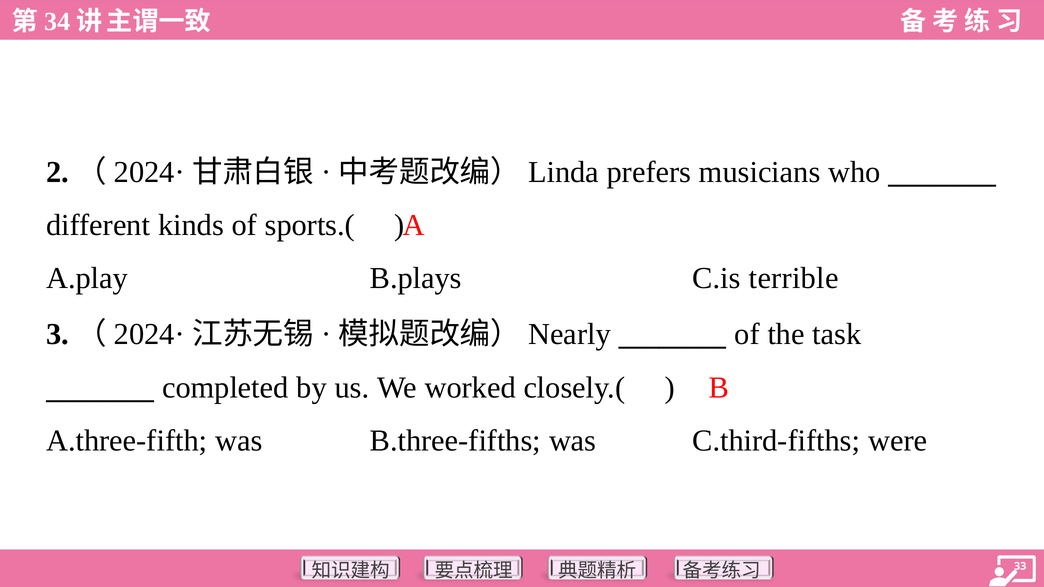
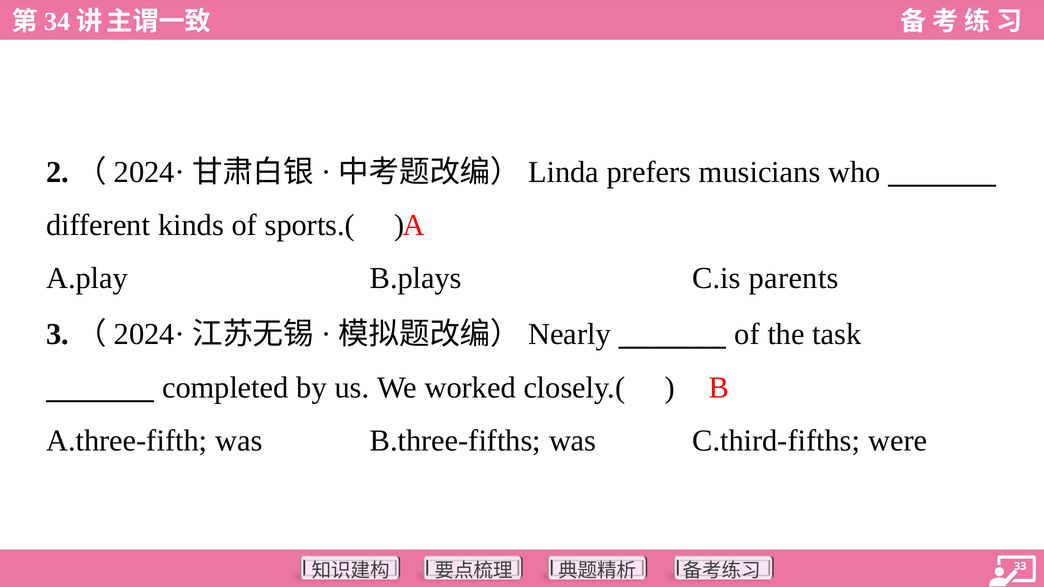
terrible: terrible -> parents
